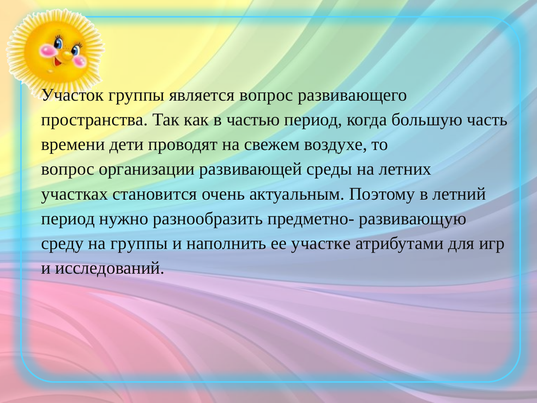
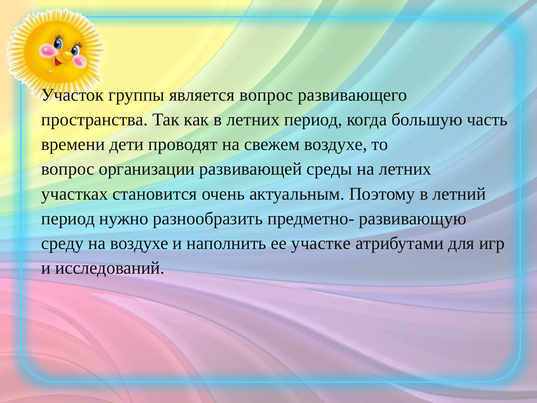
в частью: частью -> летних
на группы: группы -> воздухе
